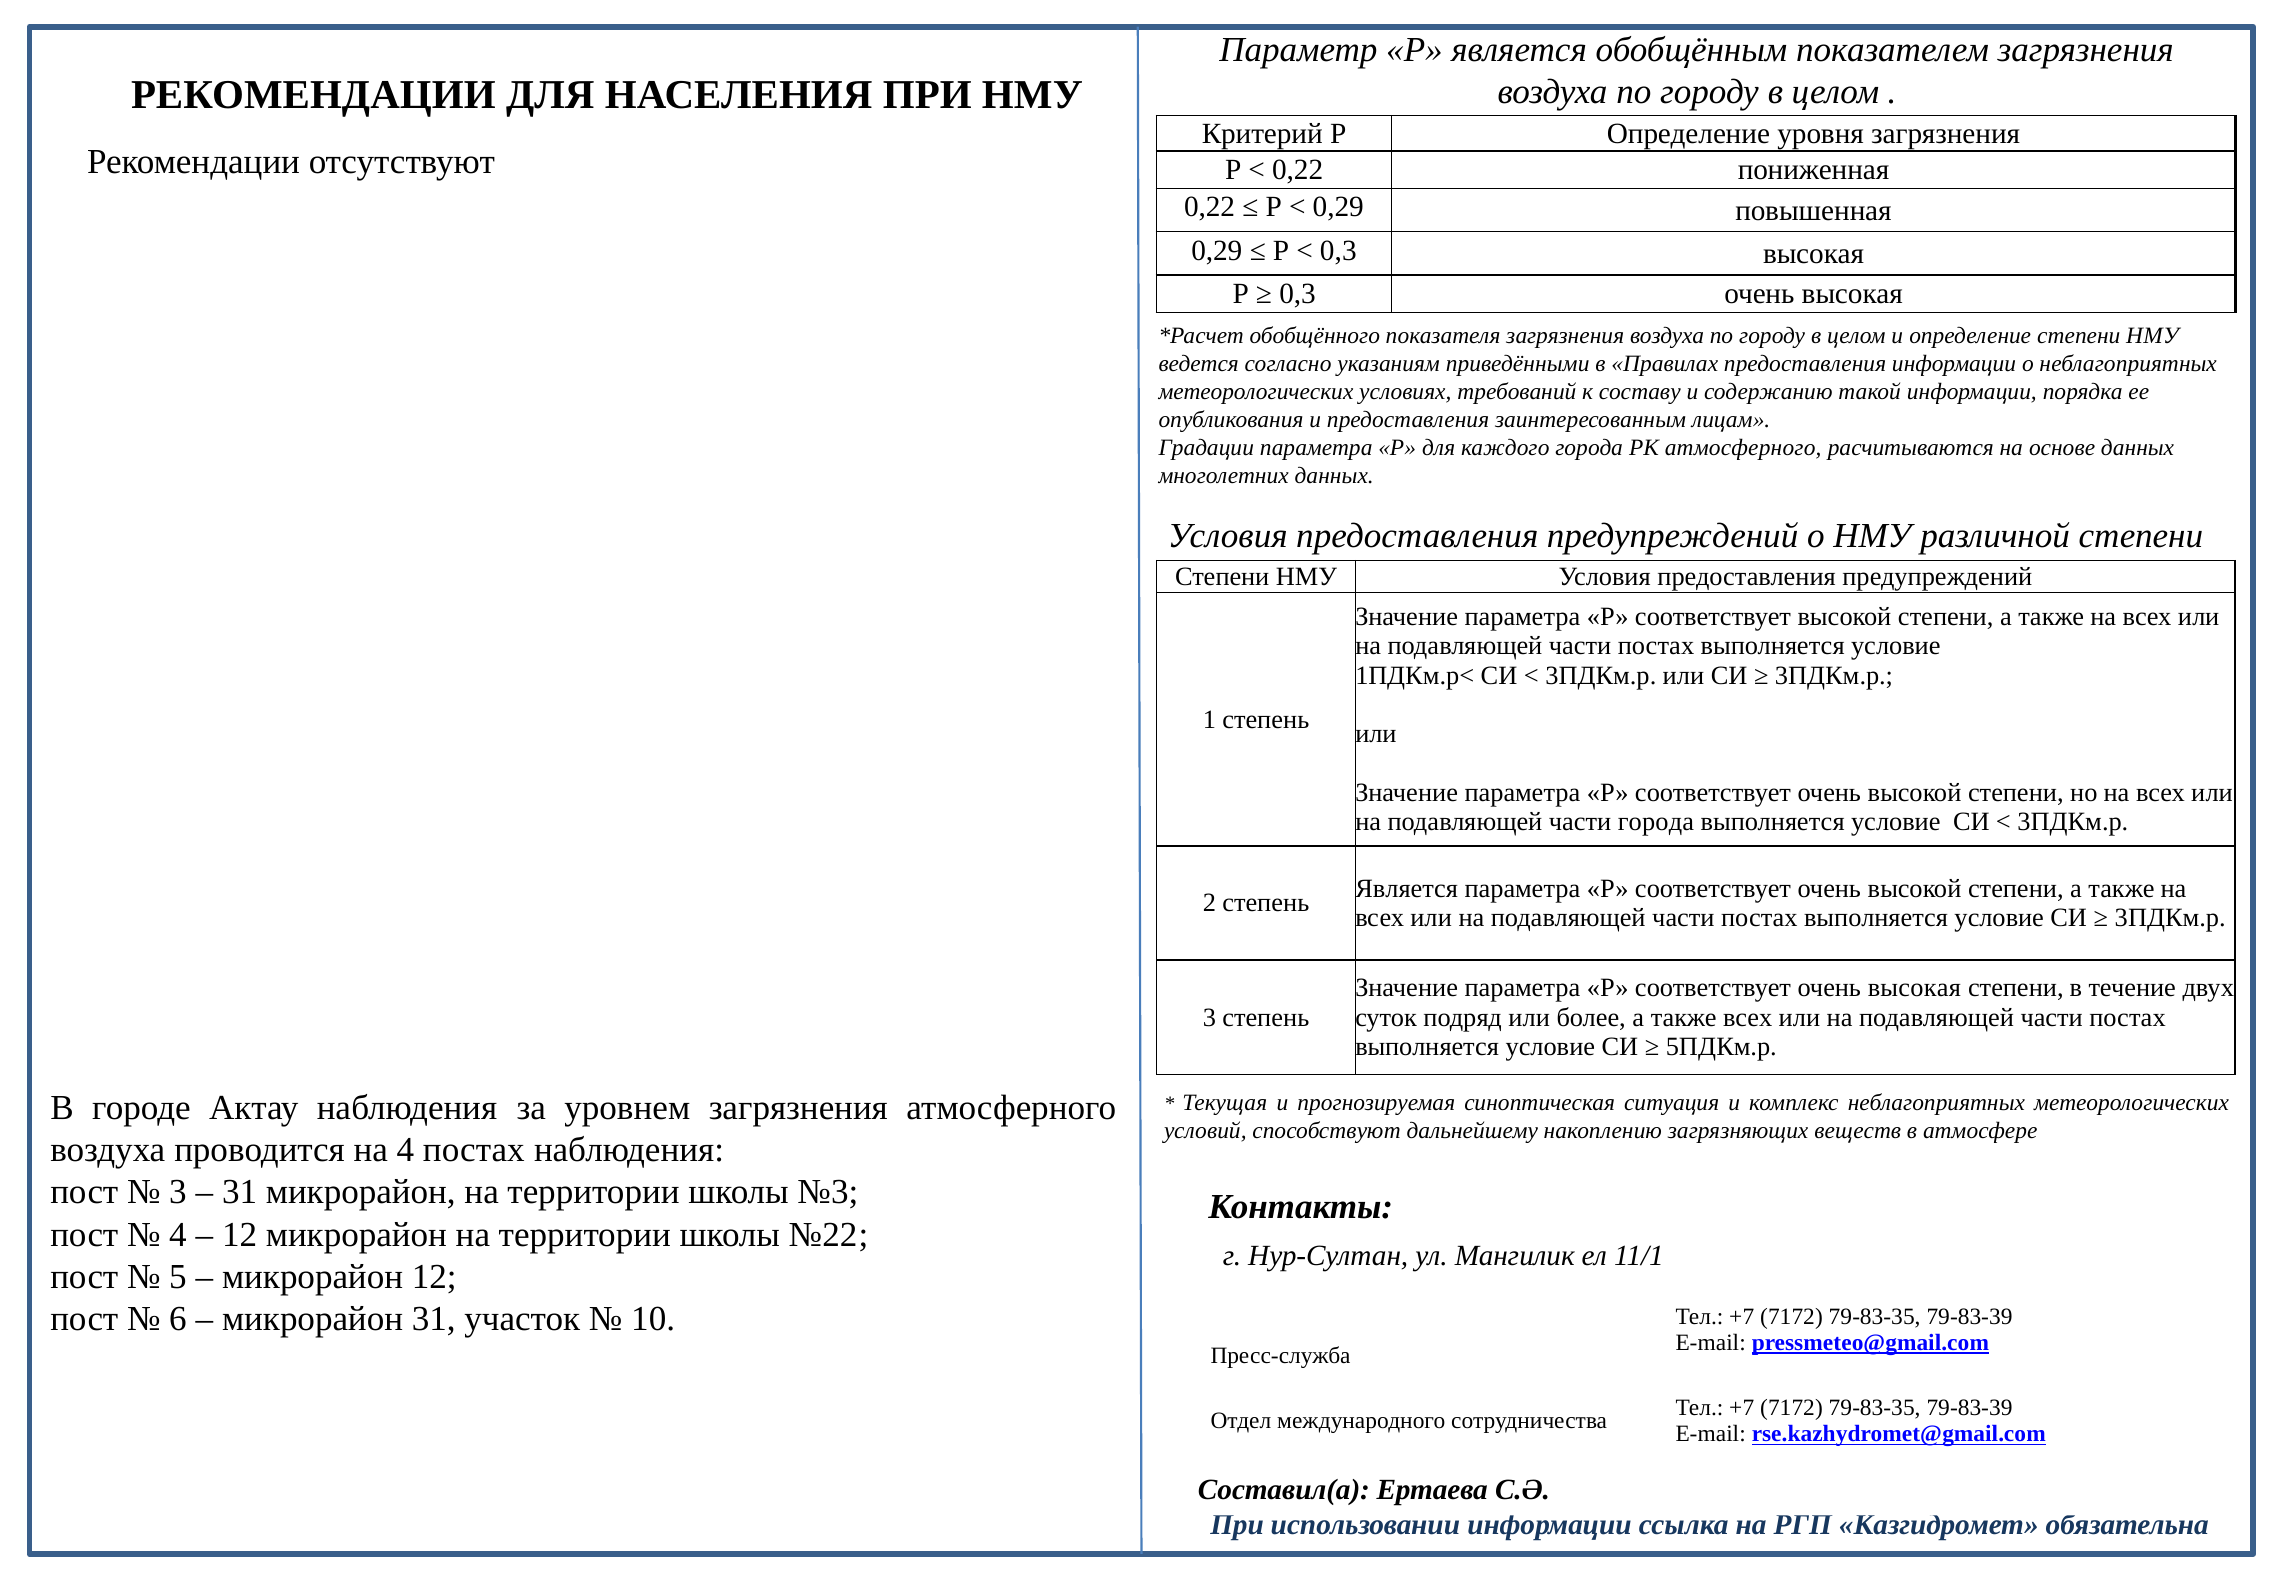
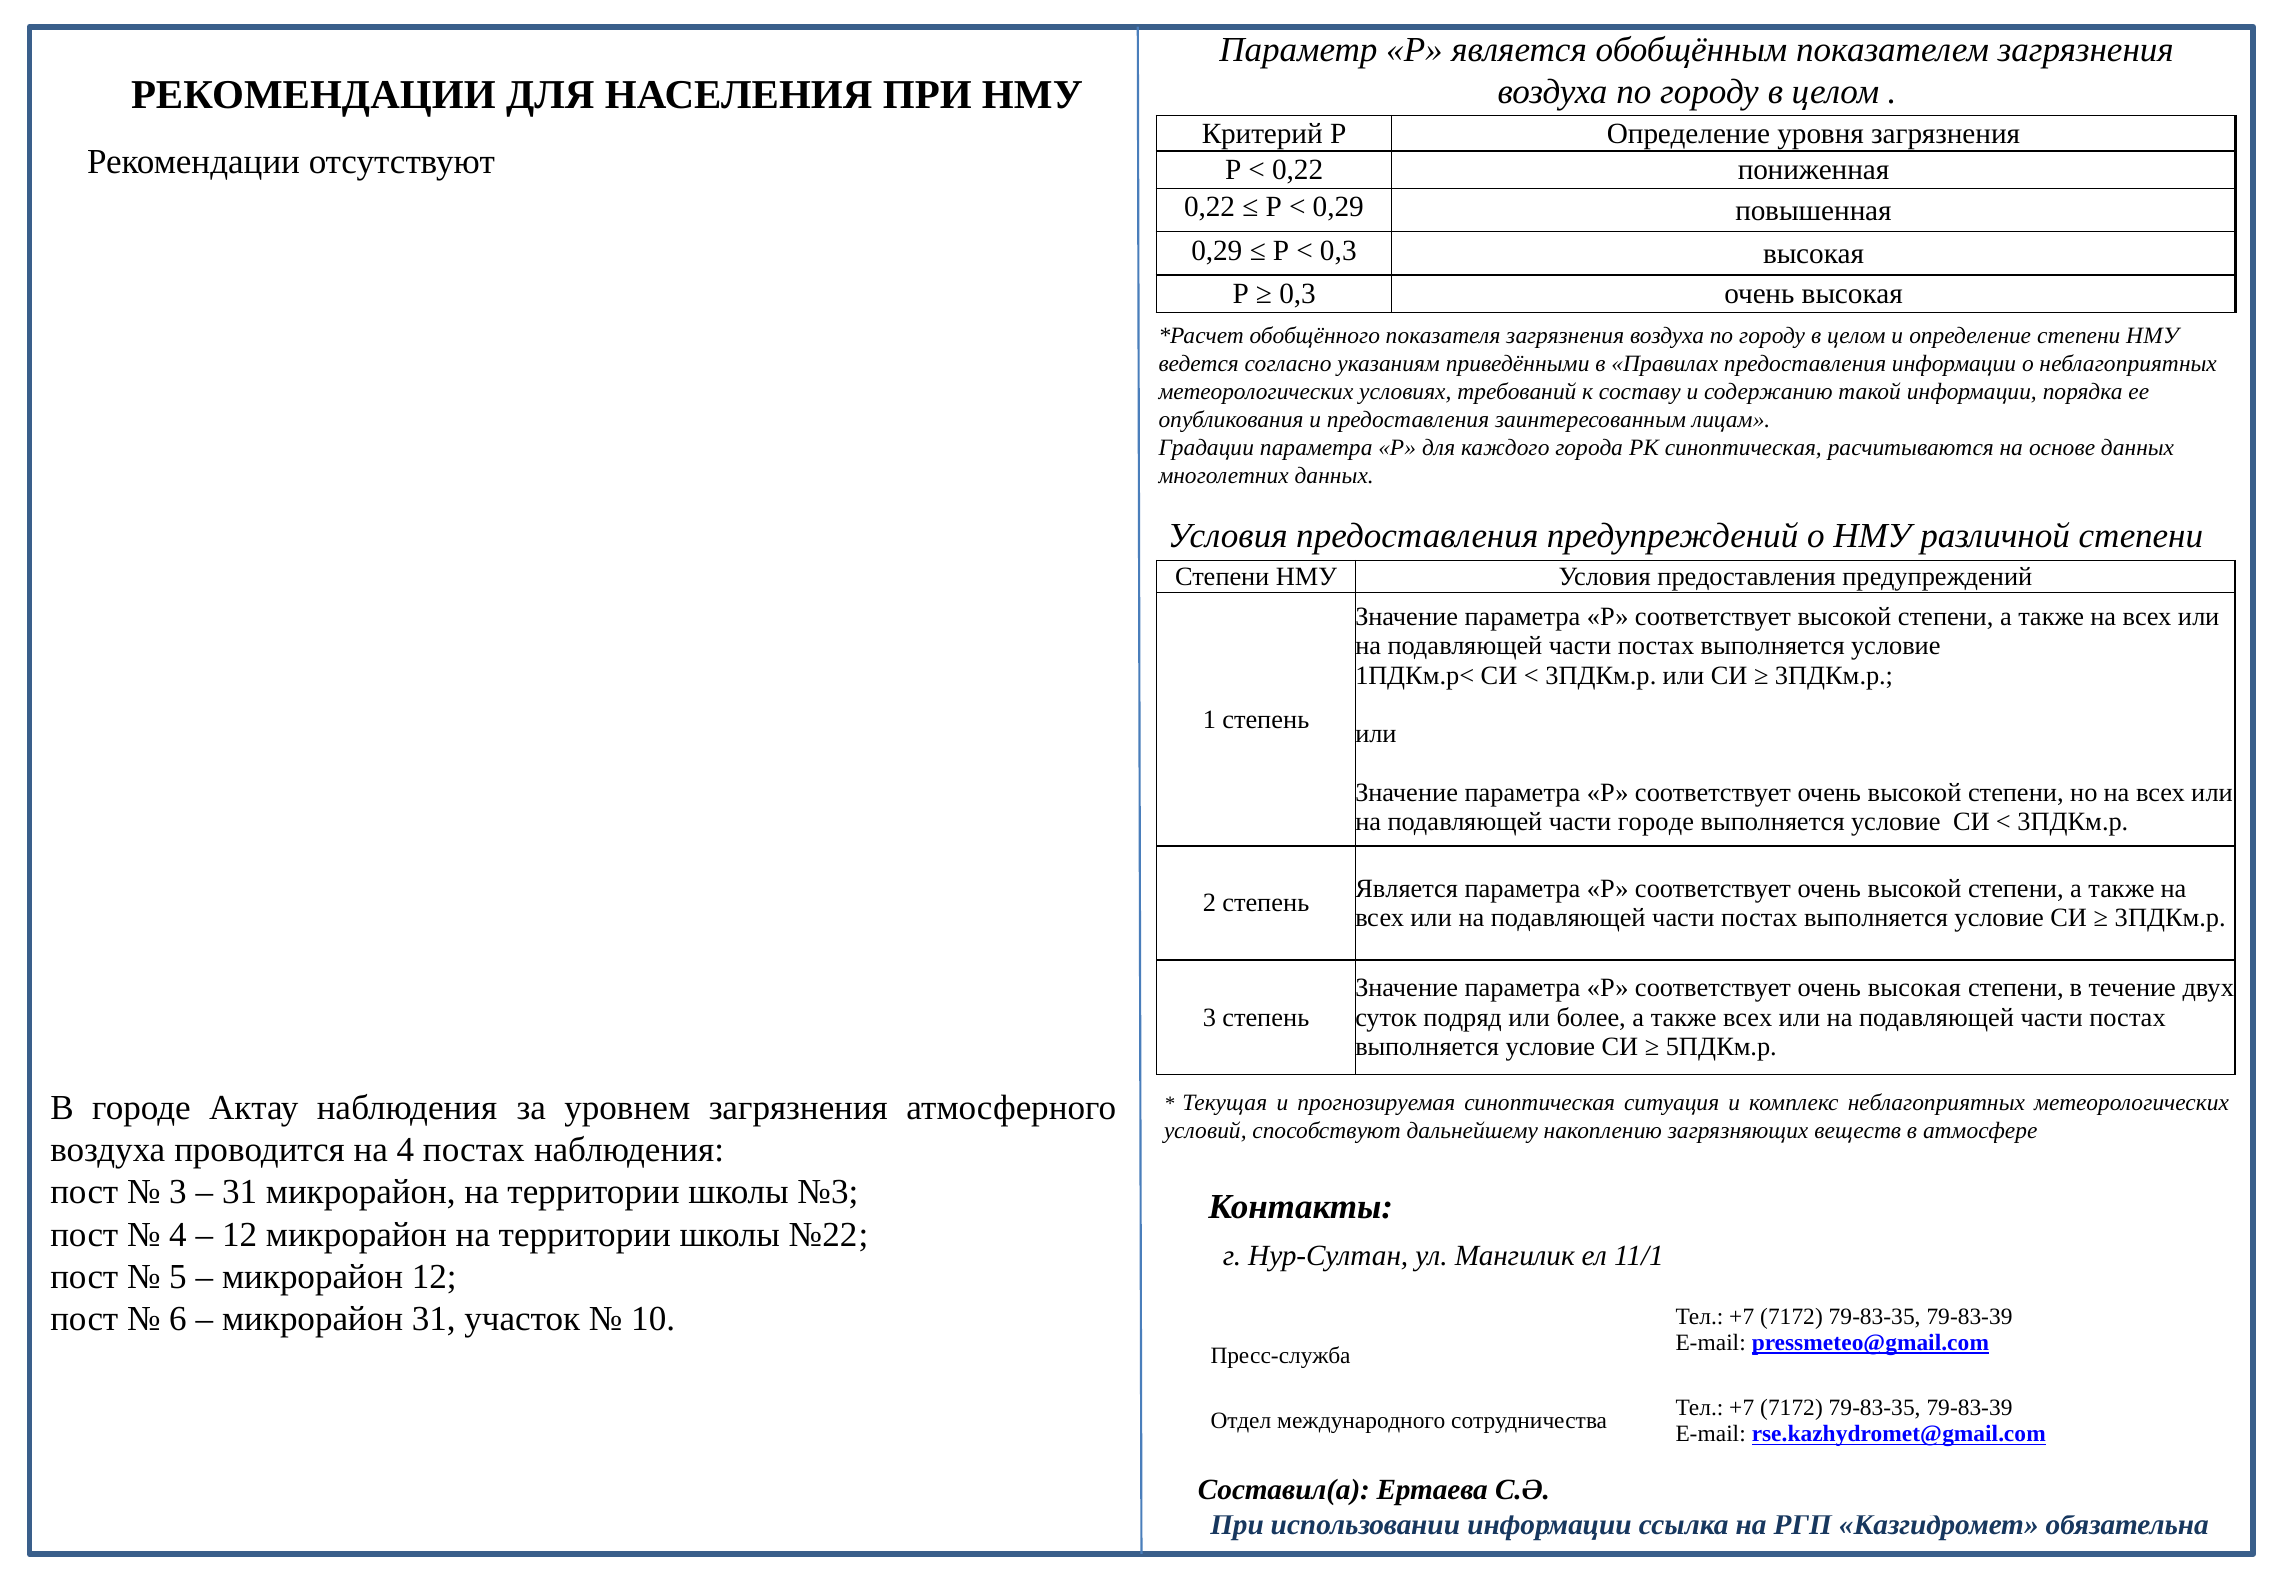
РК атмосферного: атмосферного -> синоптическая
части города: города -> городе
